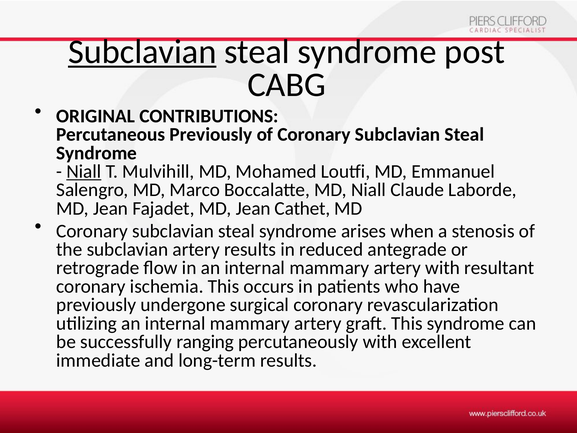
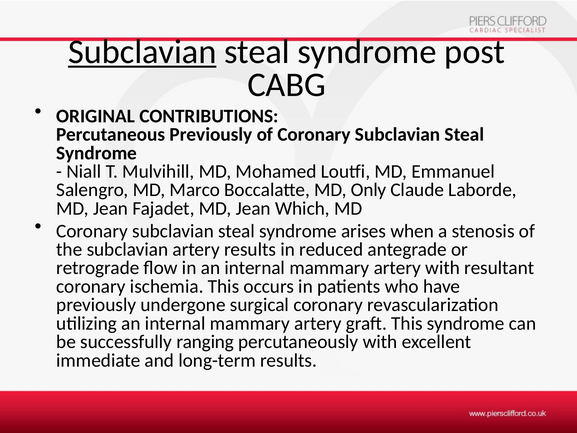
Niall at (84, 171) underline: present -> none
MD Niall: Niall -> Only
Cathet: Cathet -> Which
